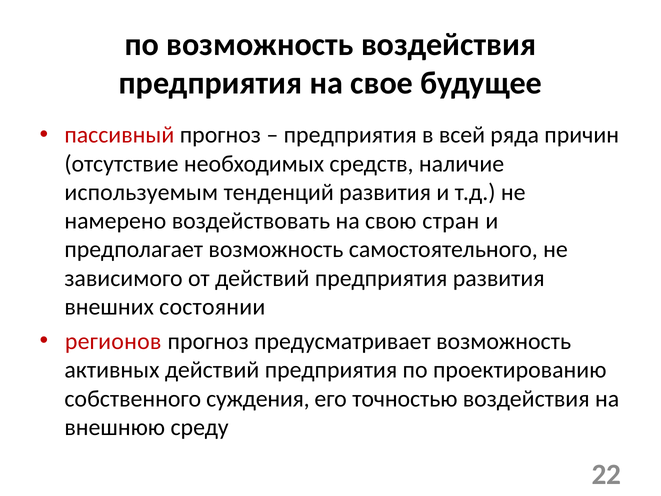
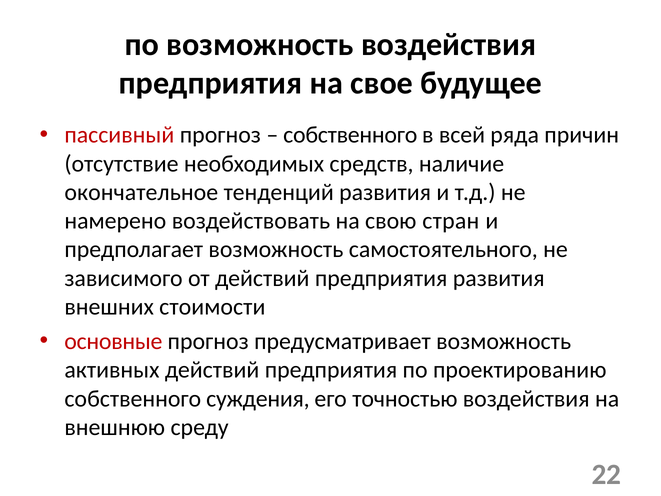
предприятия at (350, 135): предприятия -> собственного
используемым: используемым -> окончательное
состоянии: состоянии -> стоимости
регионов: регионов -> основные
